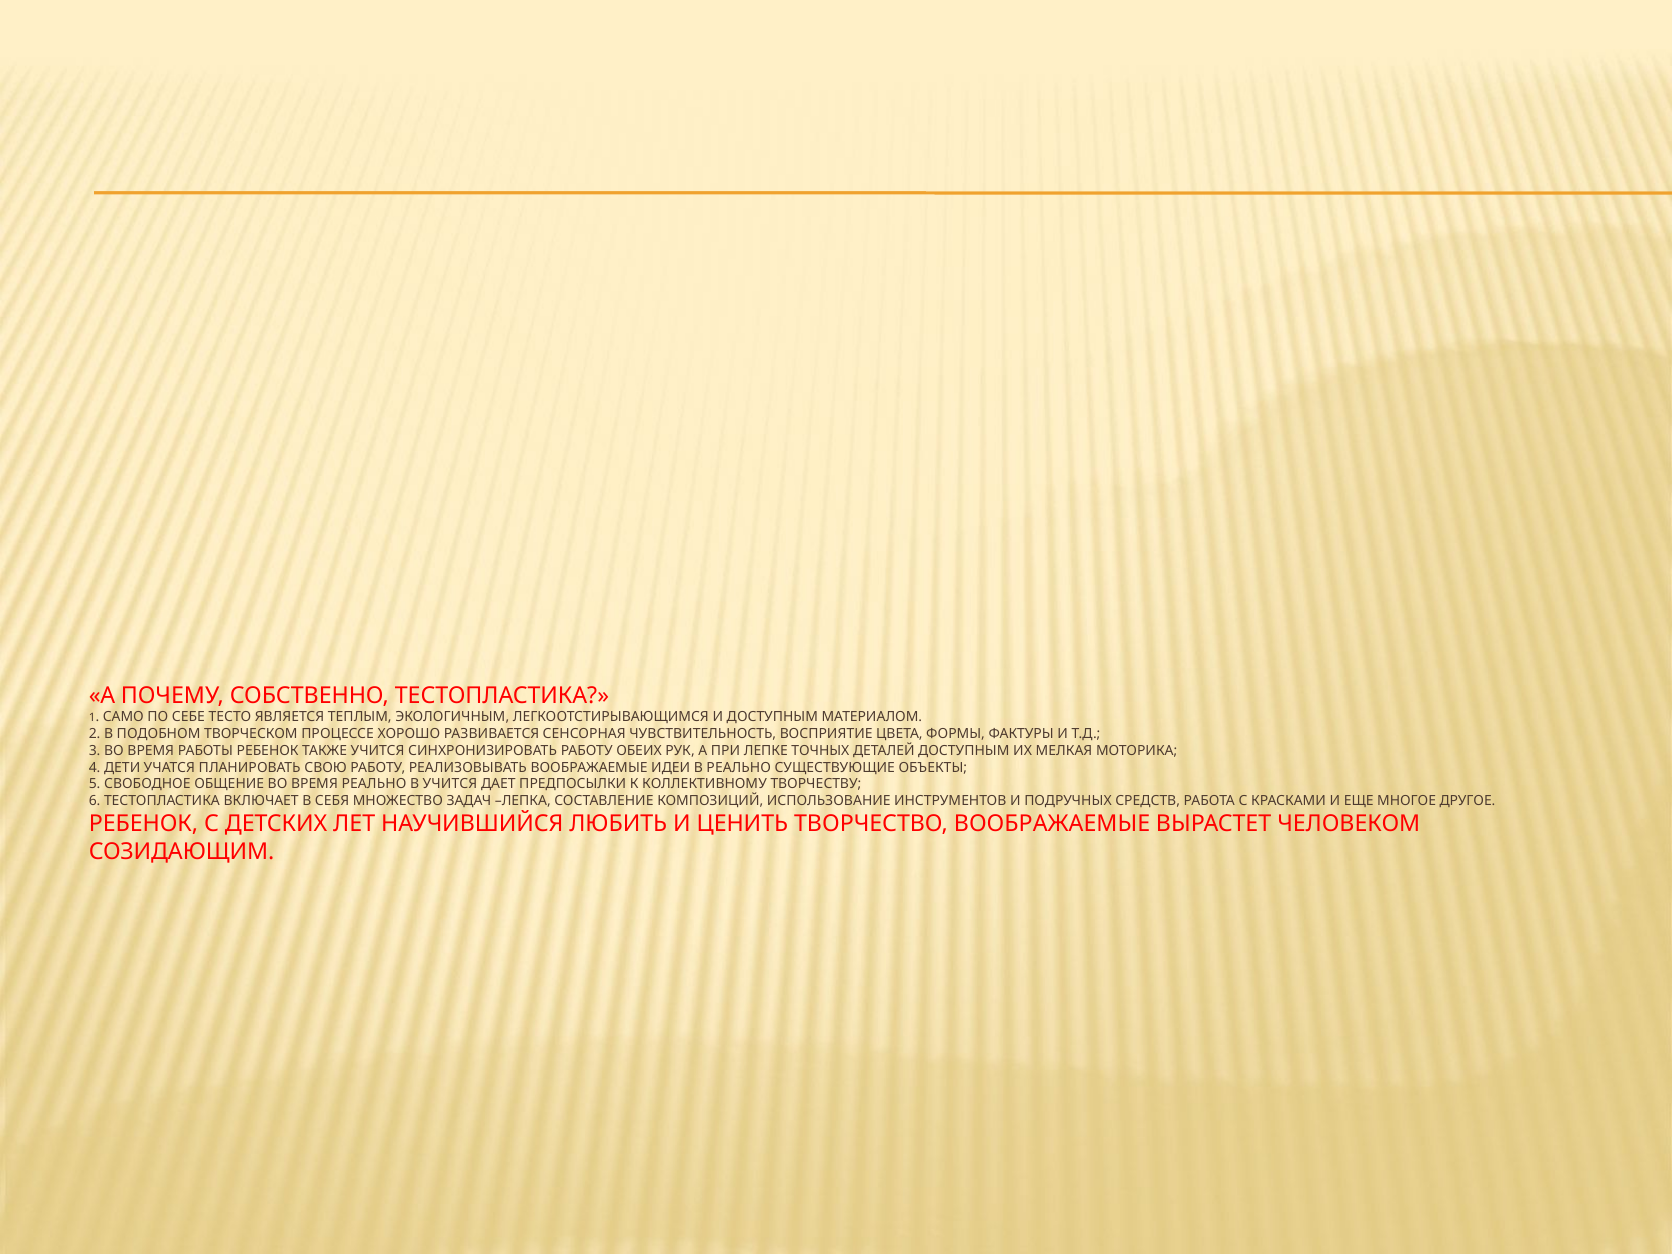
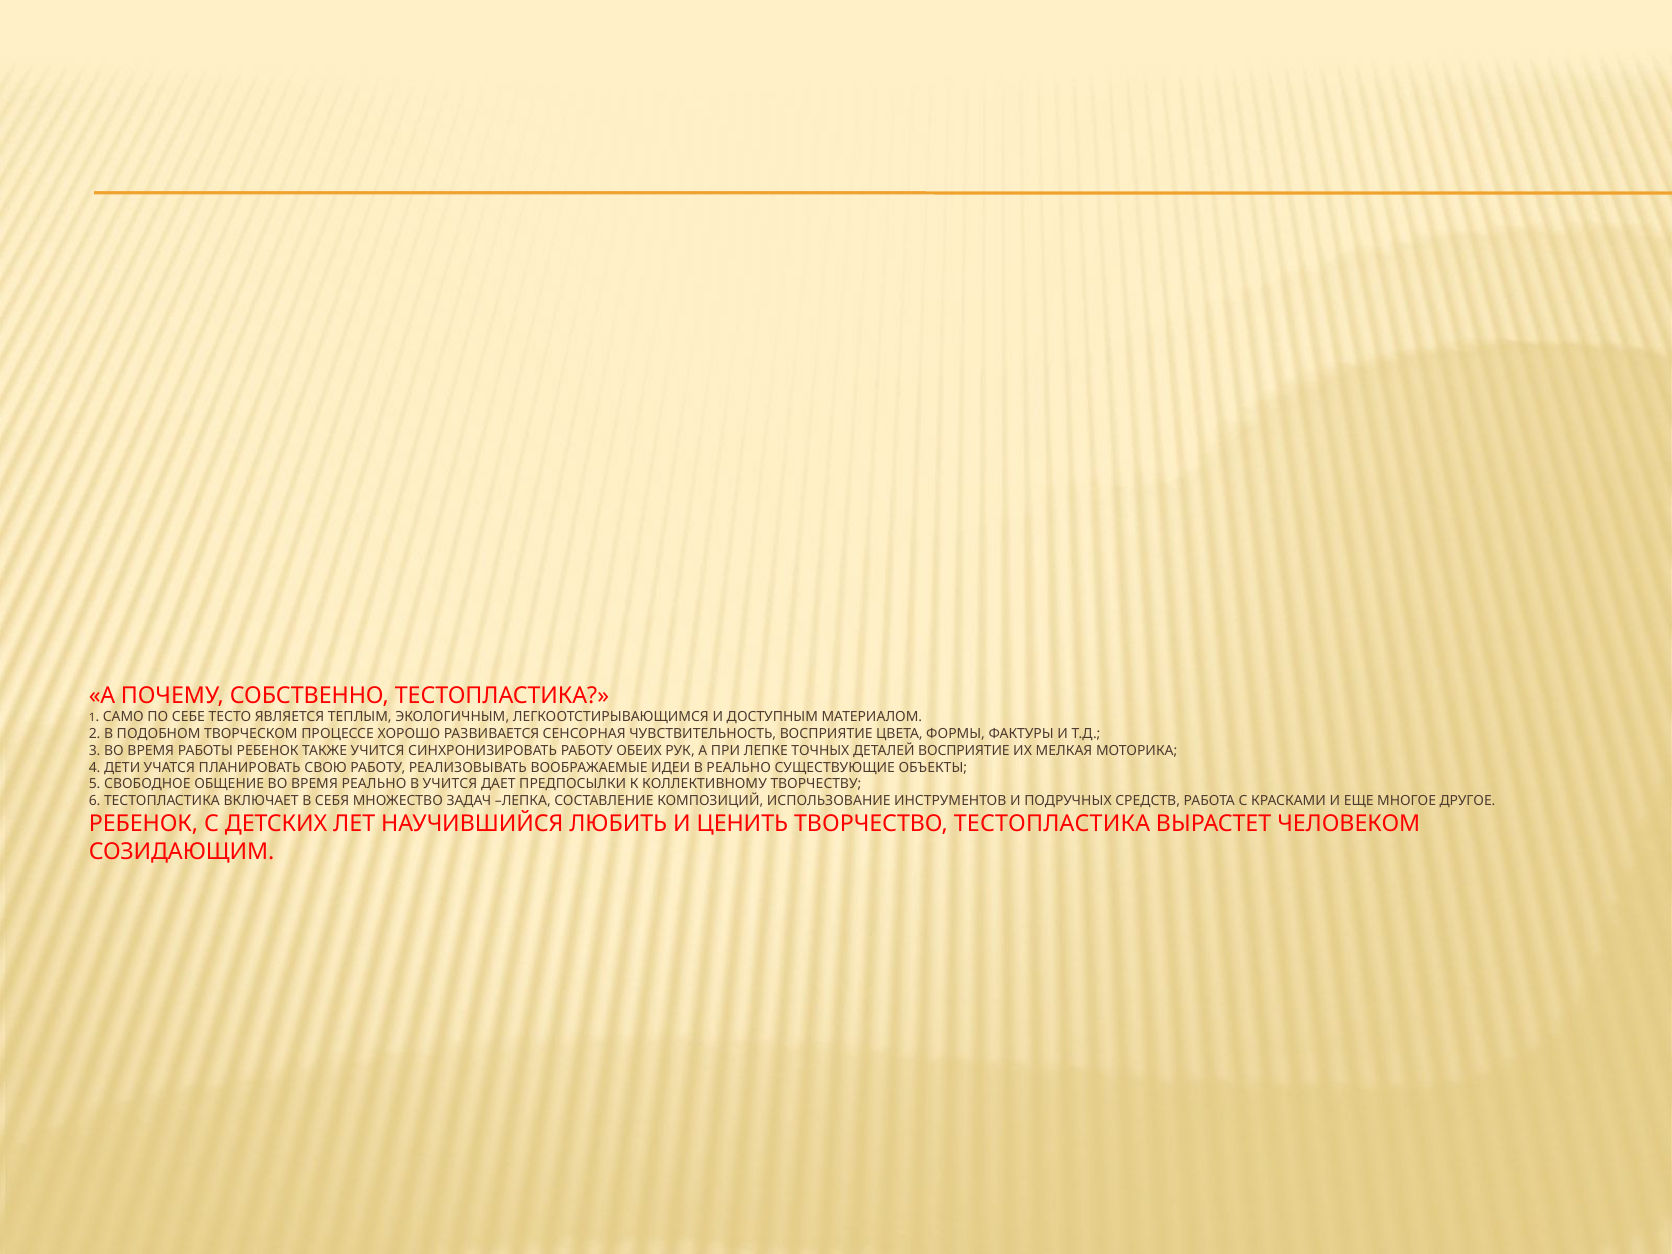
ДЕТАЛЕЙ ДОСТУПНЫМ: ДОСТУПНЫМ -> ВОСПРИЯТИЕ
ТВОРЧЕСТВО ВООБРАЖАЕМЫЕ: ВООБРАЖАЕМЫЕ -> ТЕСТОПЛАСТИКА
